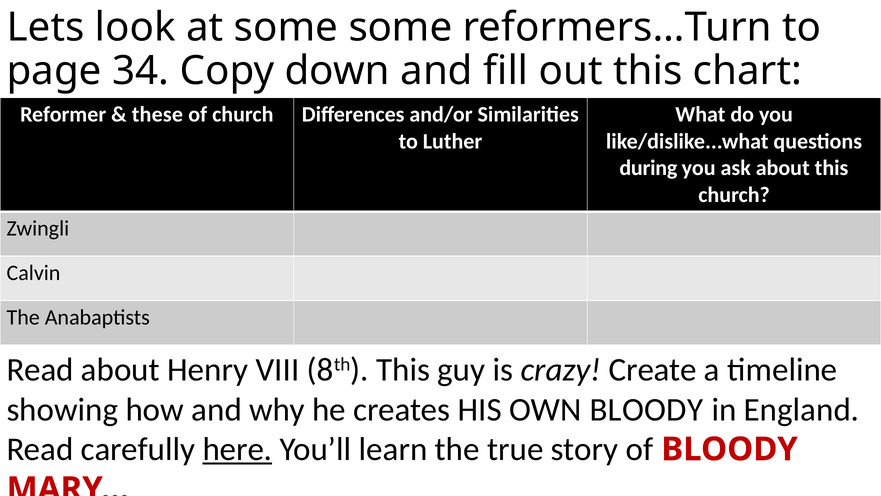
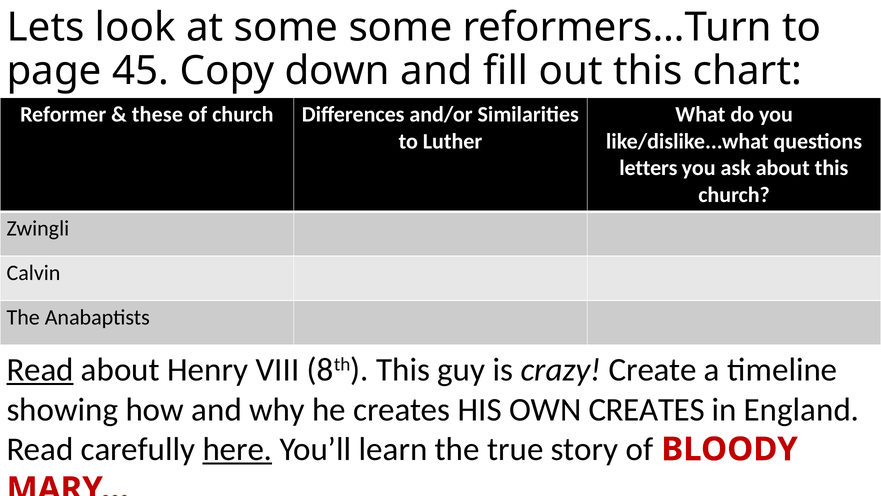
34: 34 -> 45
during: during -> letters
Read at (40, 370) underline: none -> present
OWN BLOODY: BLOODY -> CREATES
